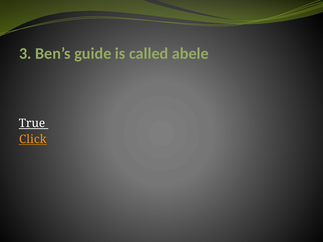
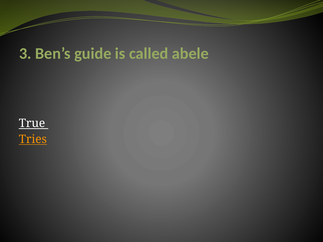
Click: Click -> Tries
